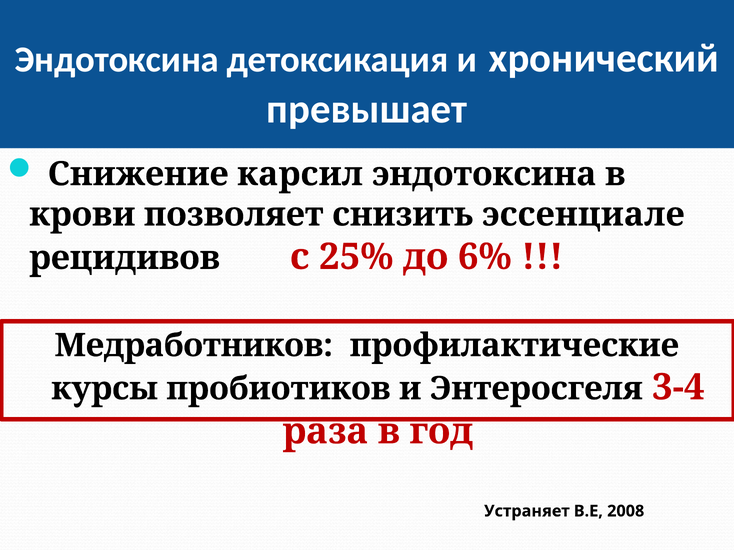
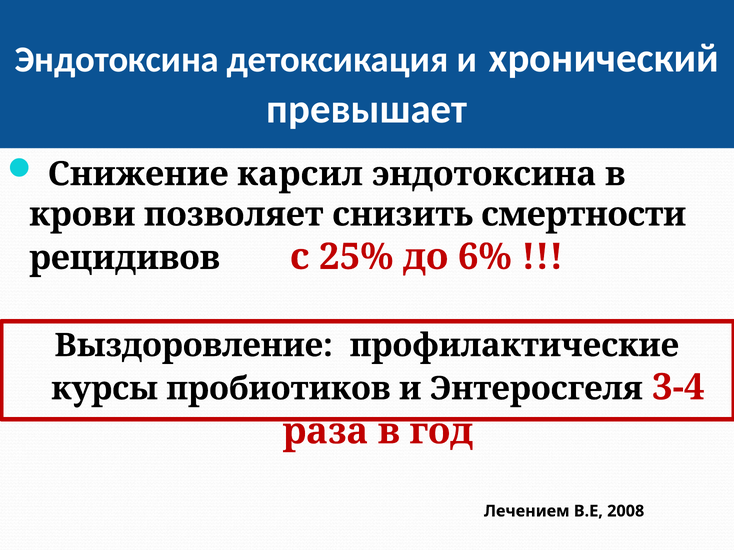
эссенциале: эссенциале -> смертности
Медработников: Медработников -> Выздоровление
Устраняет: Устраняет -> Лечением
